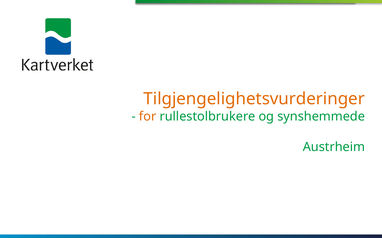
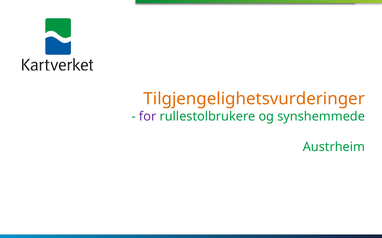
for colour: orange -> purple
